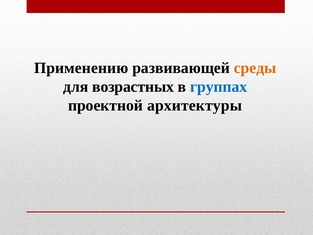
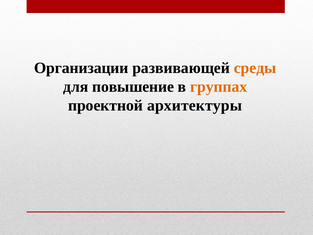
Применению: Применению -> Организации
возрастных: возрастных -> повышение
группах colour: blue -> orange
